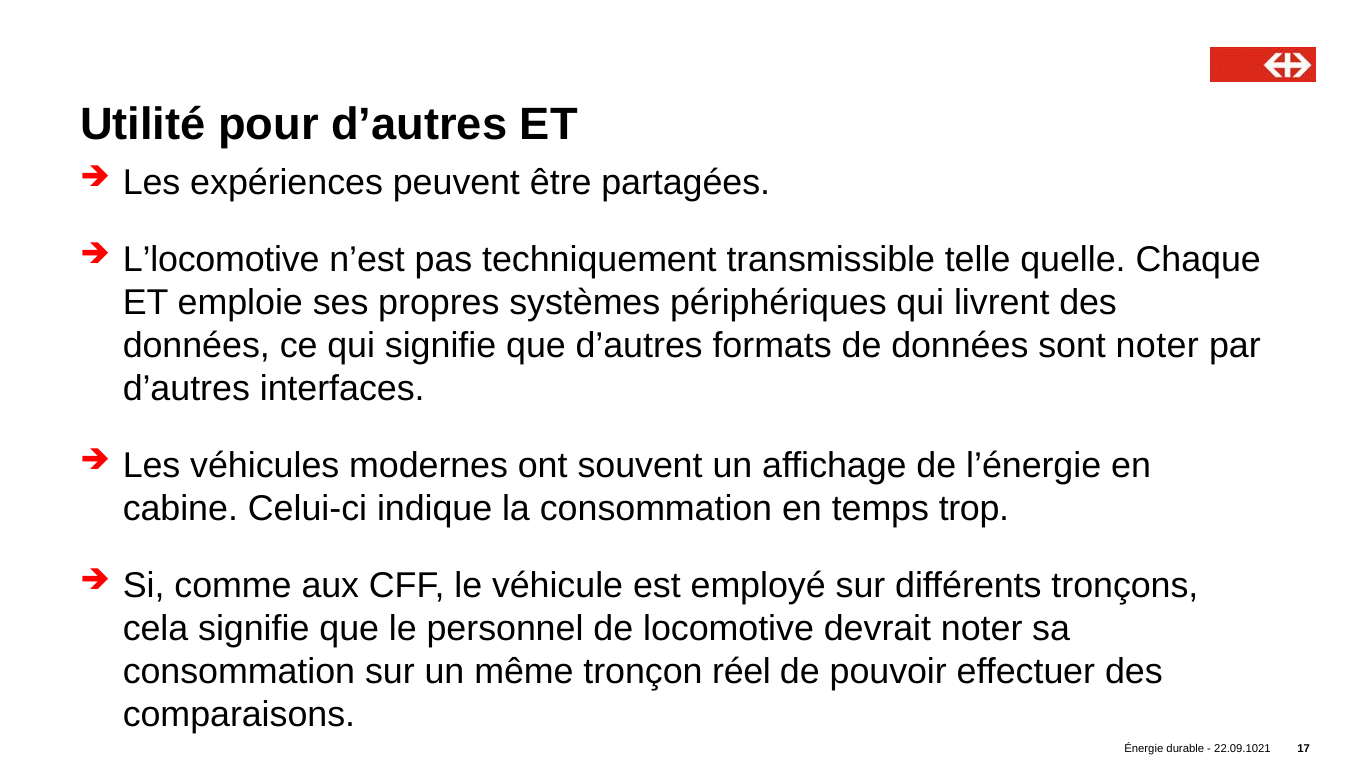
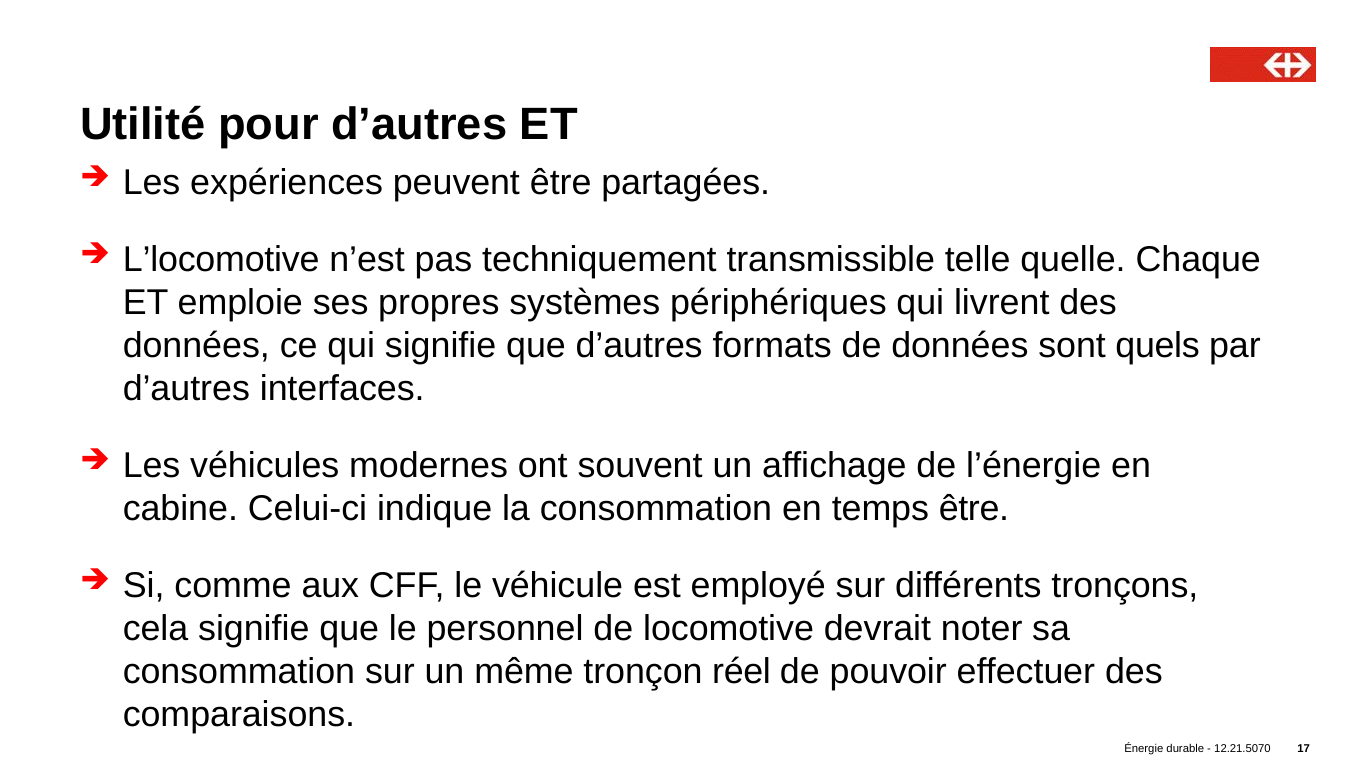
sont noter: noter -> quels
temps trop: trop -> être
22.09.1021: 22.09.1021 -> 12.21.5070
